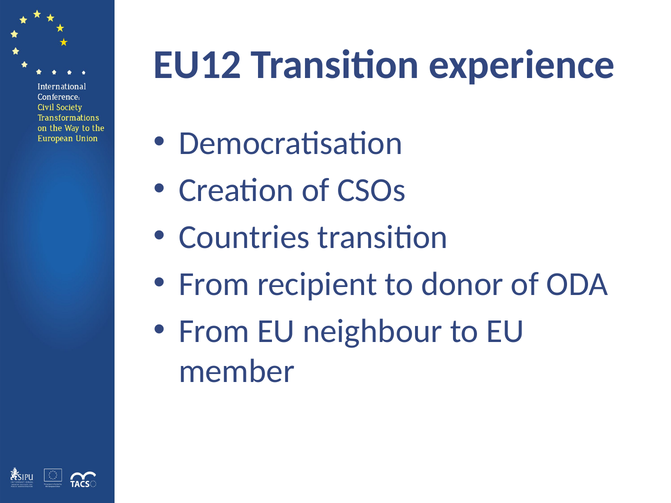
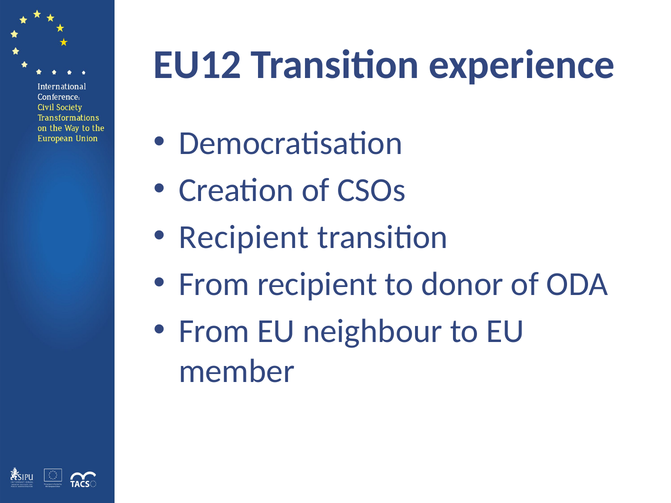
Countries at (244, 237): Countries -> Recipient
